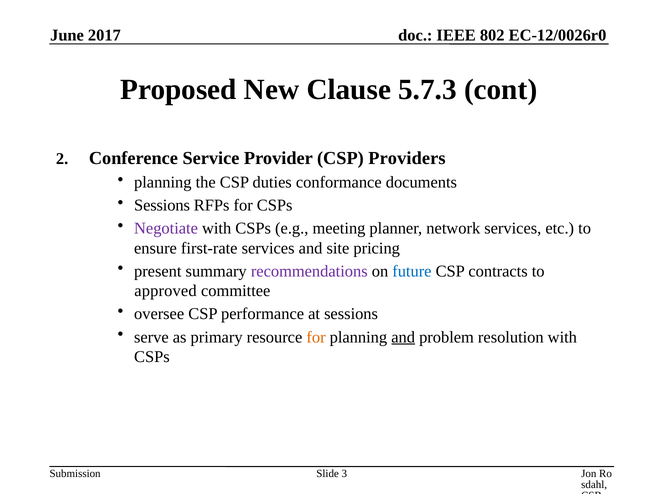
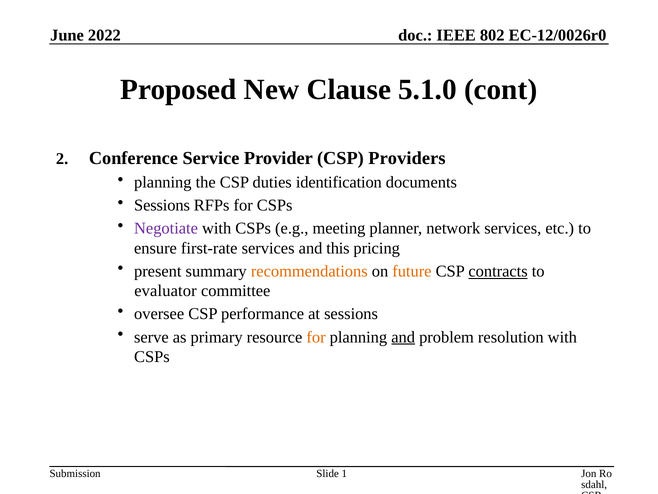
2017: 2017 -> 2022
5.7.3: 5.7.3 -> 5.1.0
conformance: conformance -> identification
site: site -> this
recommendations colour: purple -> orange
future colour: blue -> orange
contracts underline: none -> present
approved: approved -> evaluator
3: 3 -> 1
